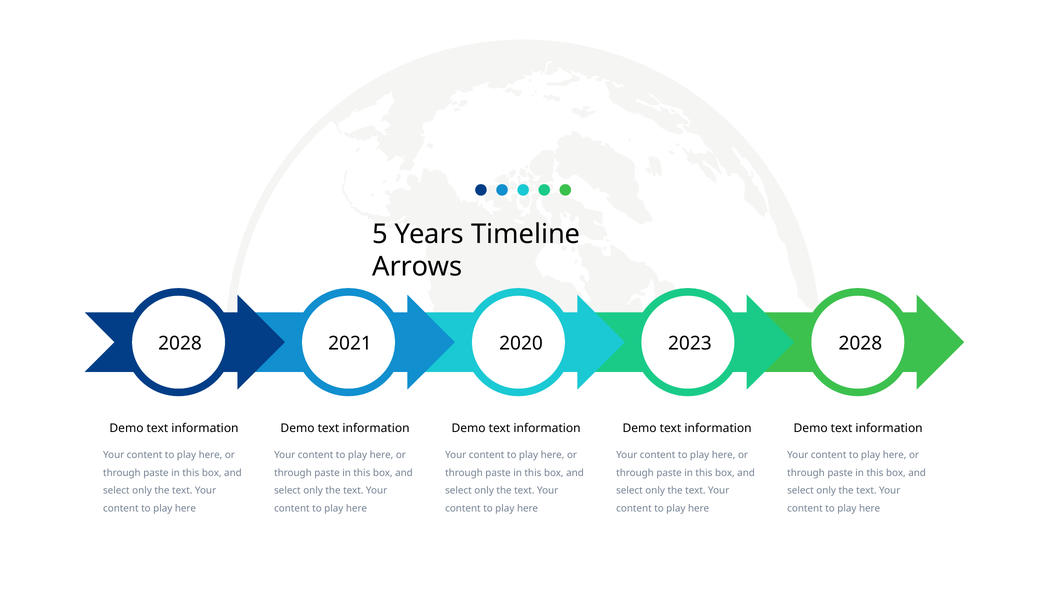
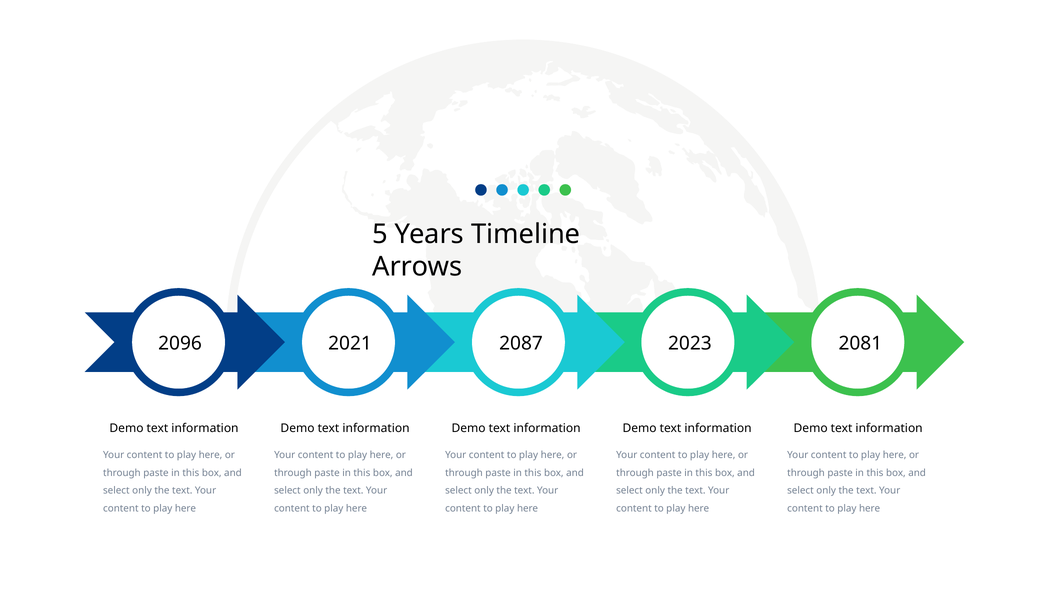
2028 at (180, 344): 2028 -> 2096
2020: 2020 -> 2087
2023 2028: 2028 -> 2081
